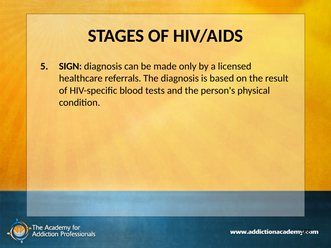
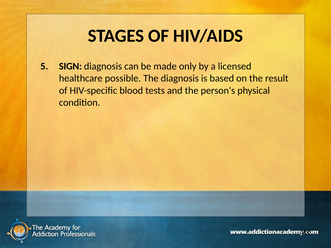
referrals: referrals -> possible
